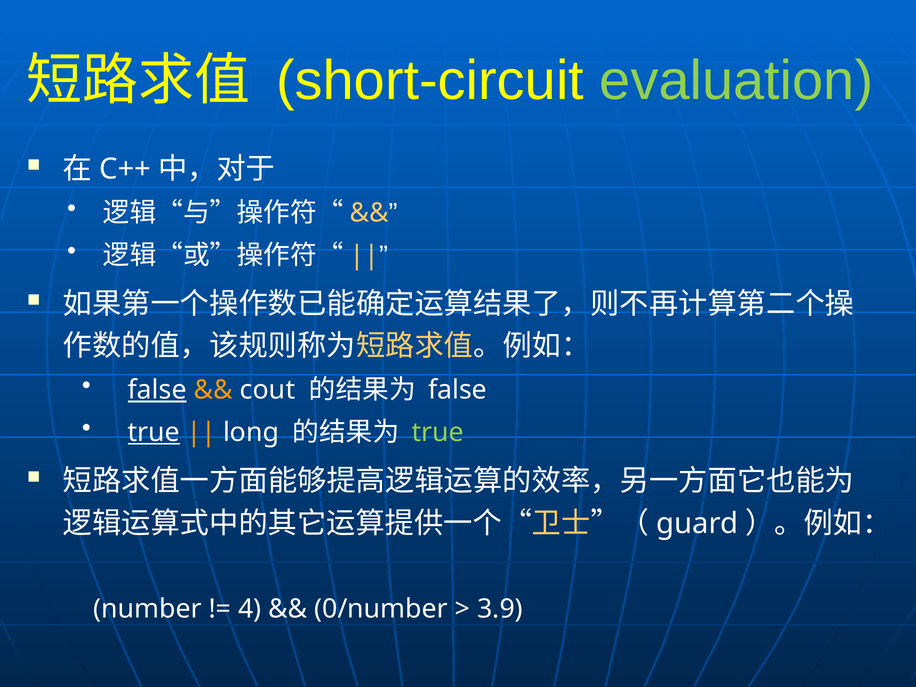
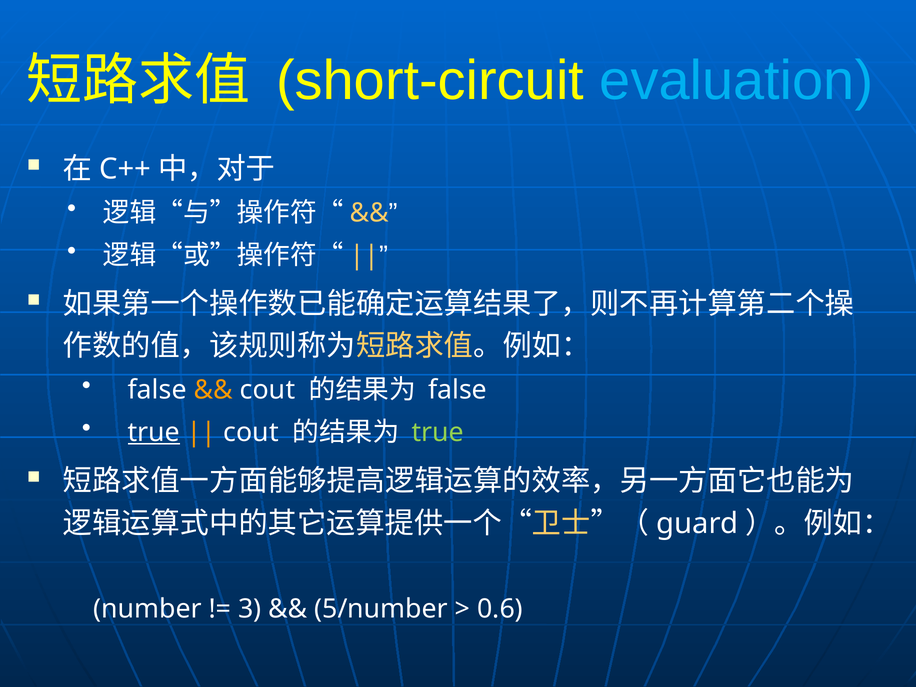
evaluation colour: light green -> light blue
false at (157, 390) underline: present -> none
long at (251, 432): long -> cout
4: 4 -> 3
0/number: 0/number -> 5/number
3.9: 3.9 -> 0.6
